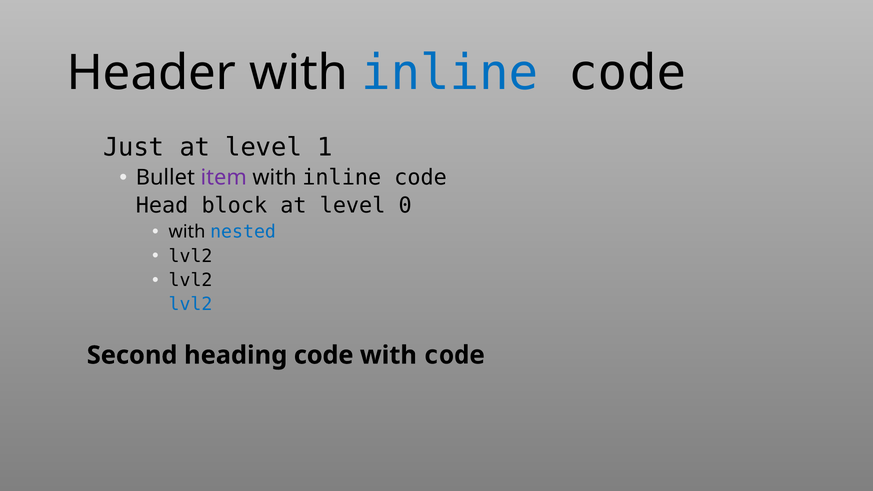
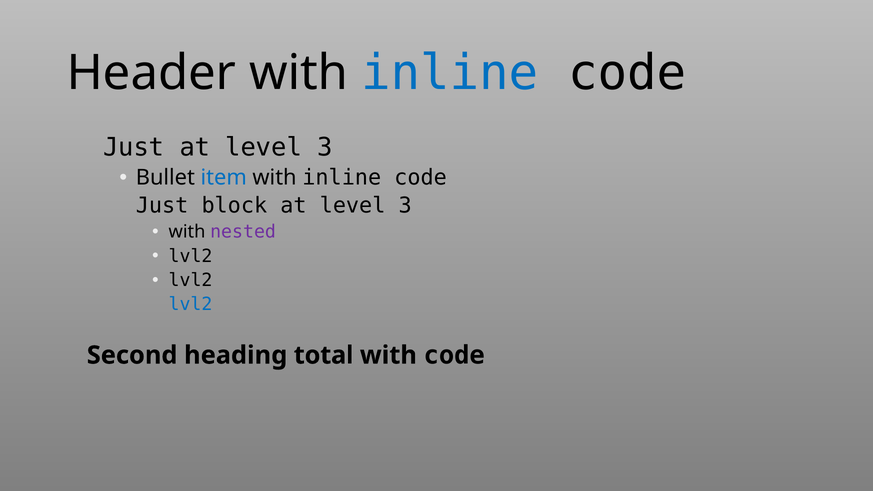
1 at (325, 148): 1 -> 3
item colour: purple -> blue
Head at (162, 206): Head -> Just
block at level 0: 0 -> 3
nested colour: blue -> purple
heading code: code -> total
